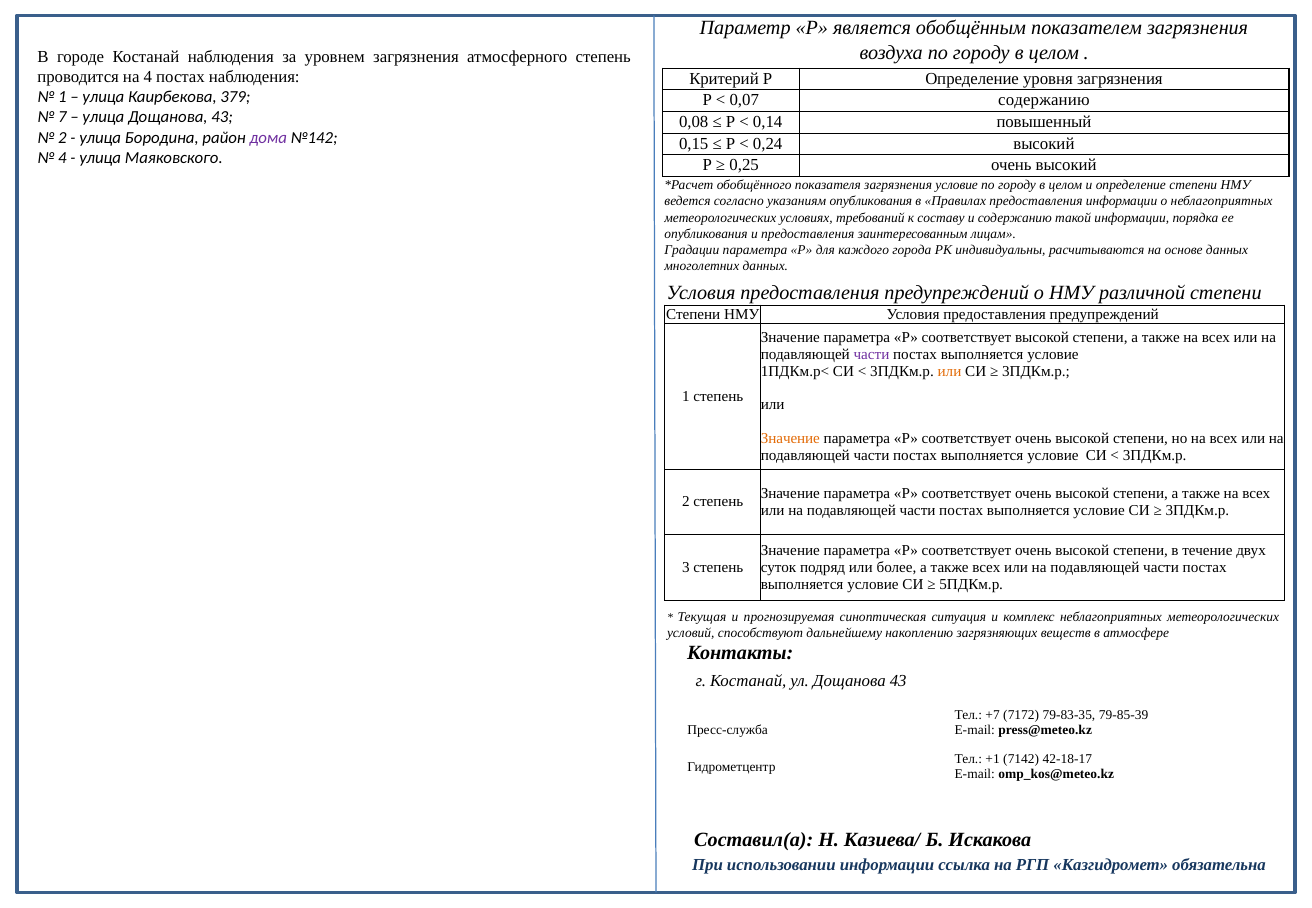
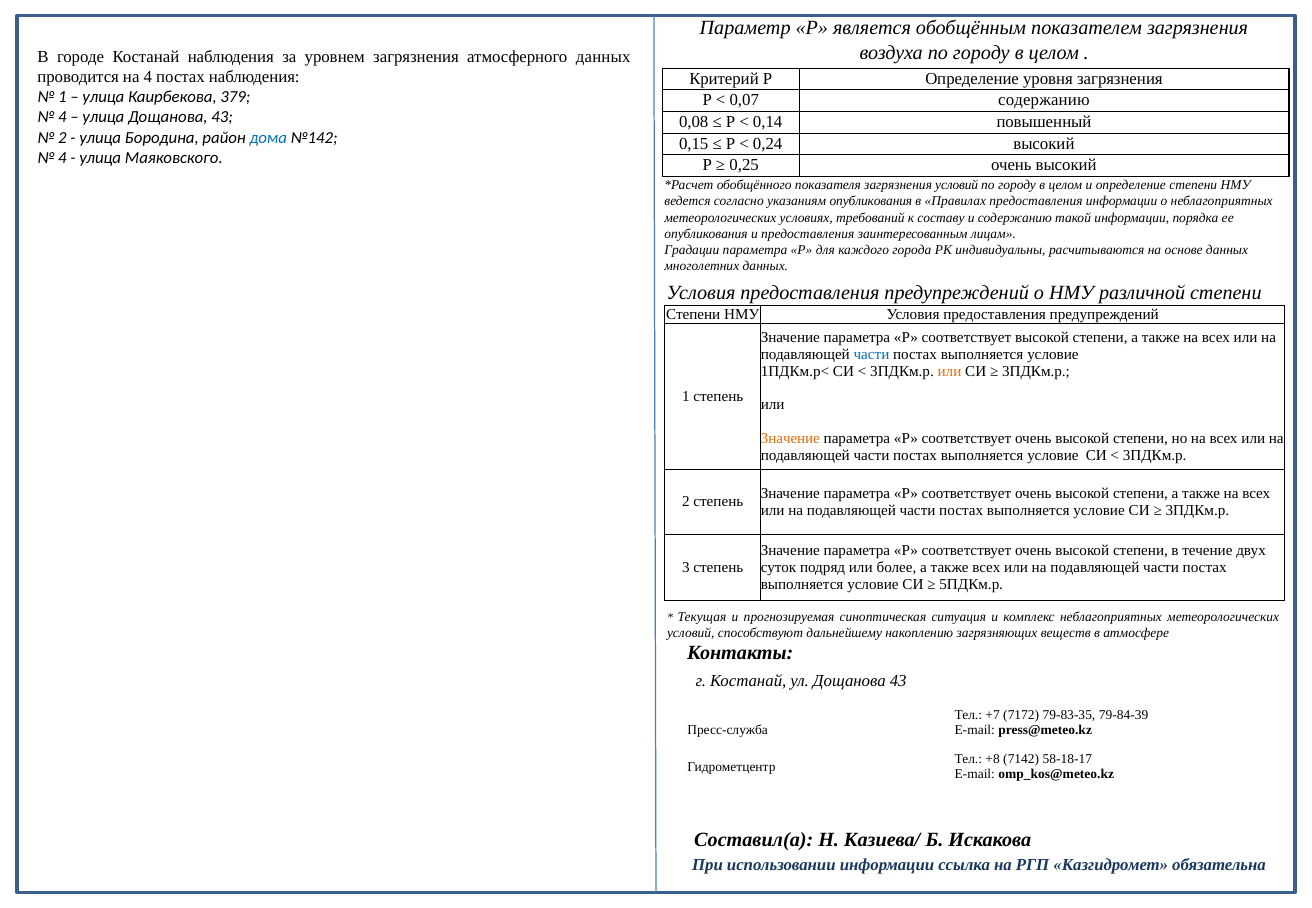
атмосферного степень: степень -> данных
7 at (62, 117): 7 -> 4
дома colour: purple -> blue
загрязнения условие: условие -> условий
части at (871, 354) colour: purple -> blue
79-85-39: 79-85-39 -> 79-84-39
+1: +1 -> +8
42-18-17: 42-18-17 -> 58-18-17
